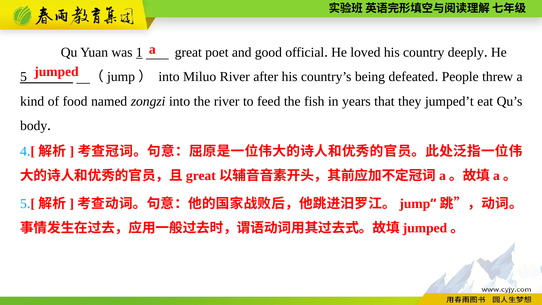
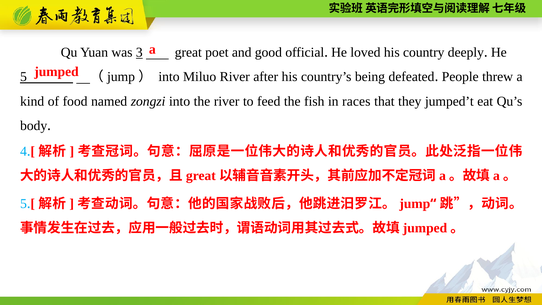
1: 1 -> 3
years: years -> races
